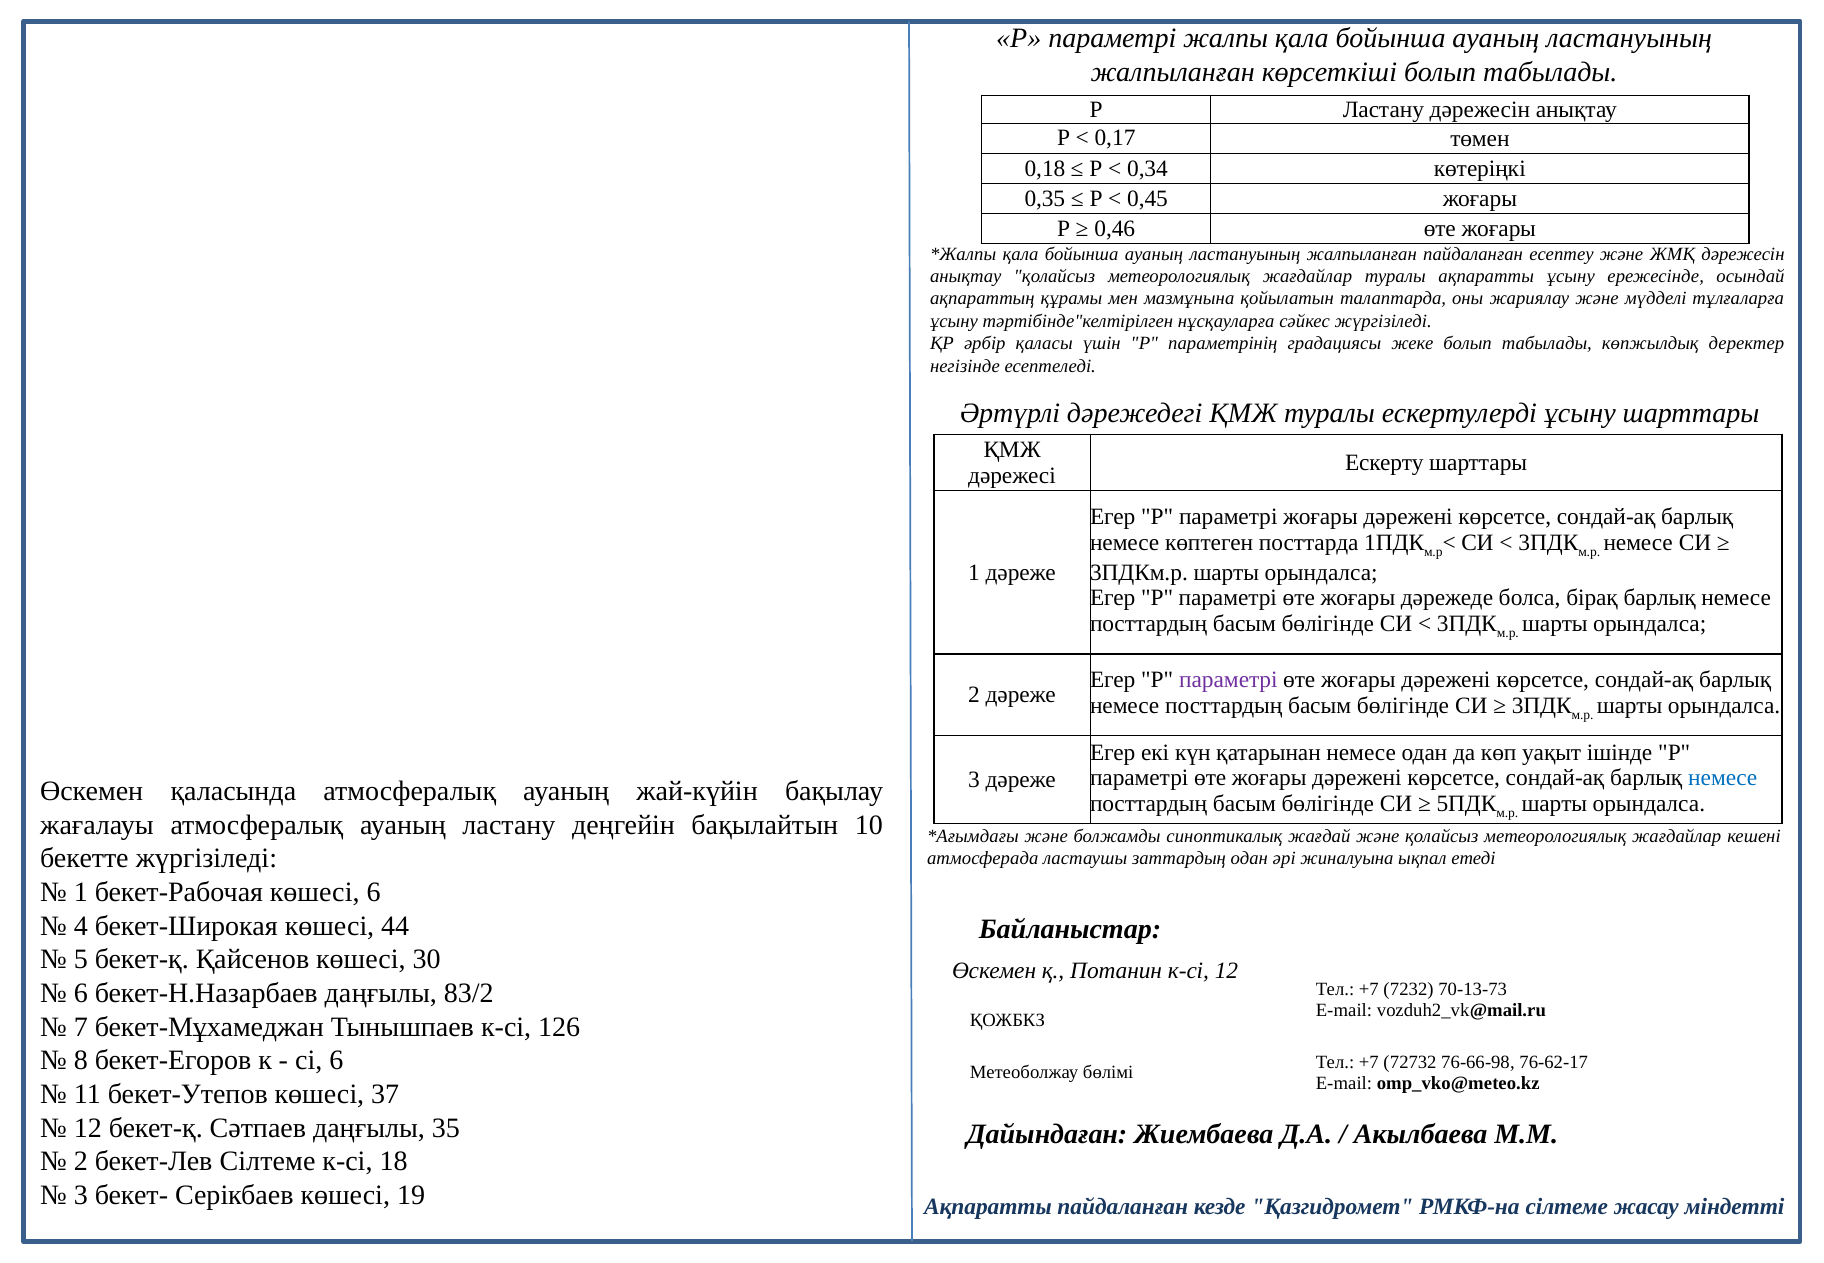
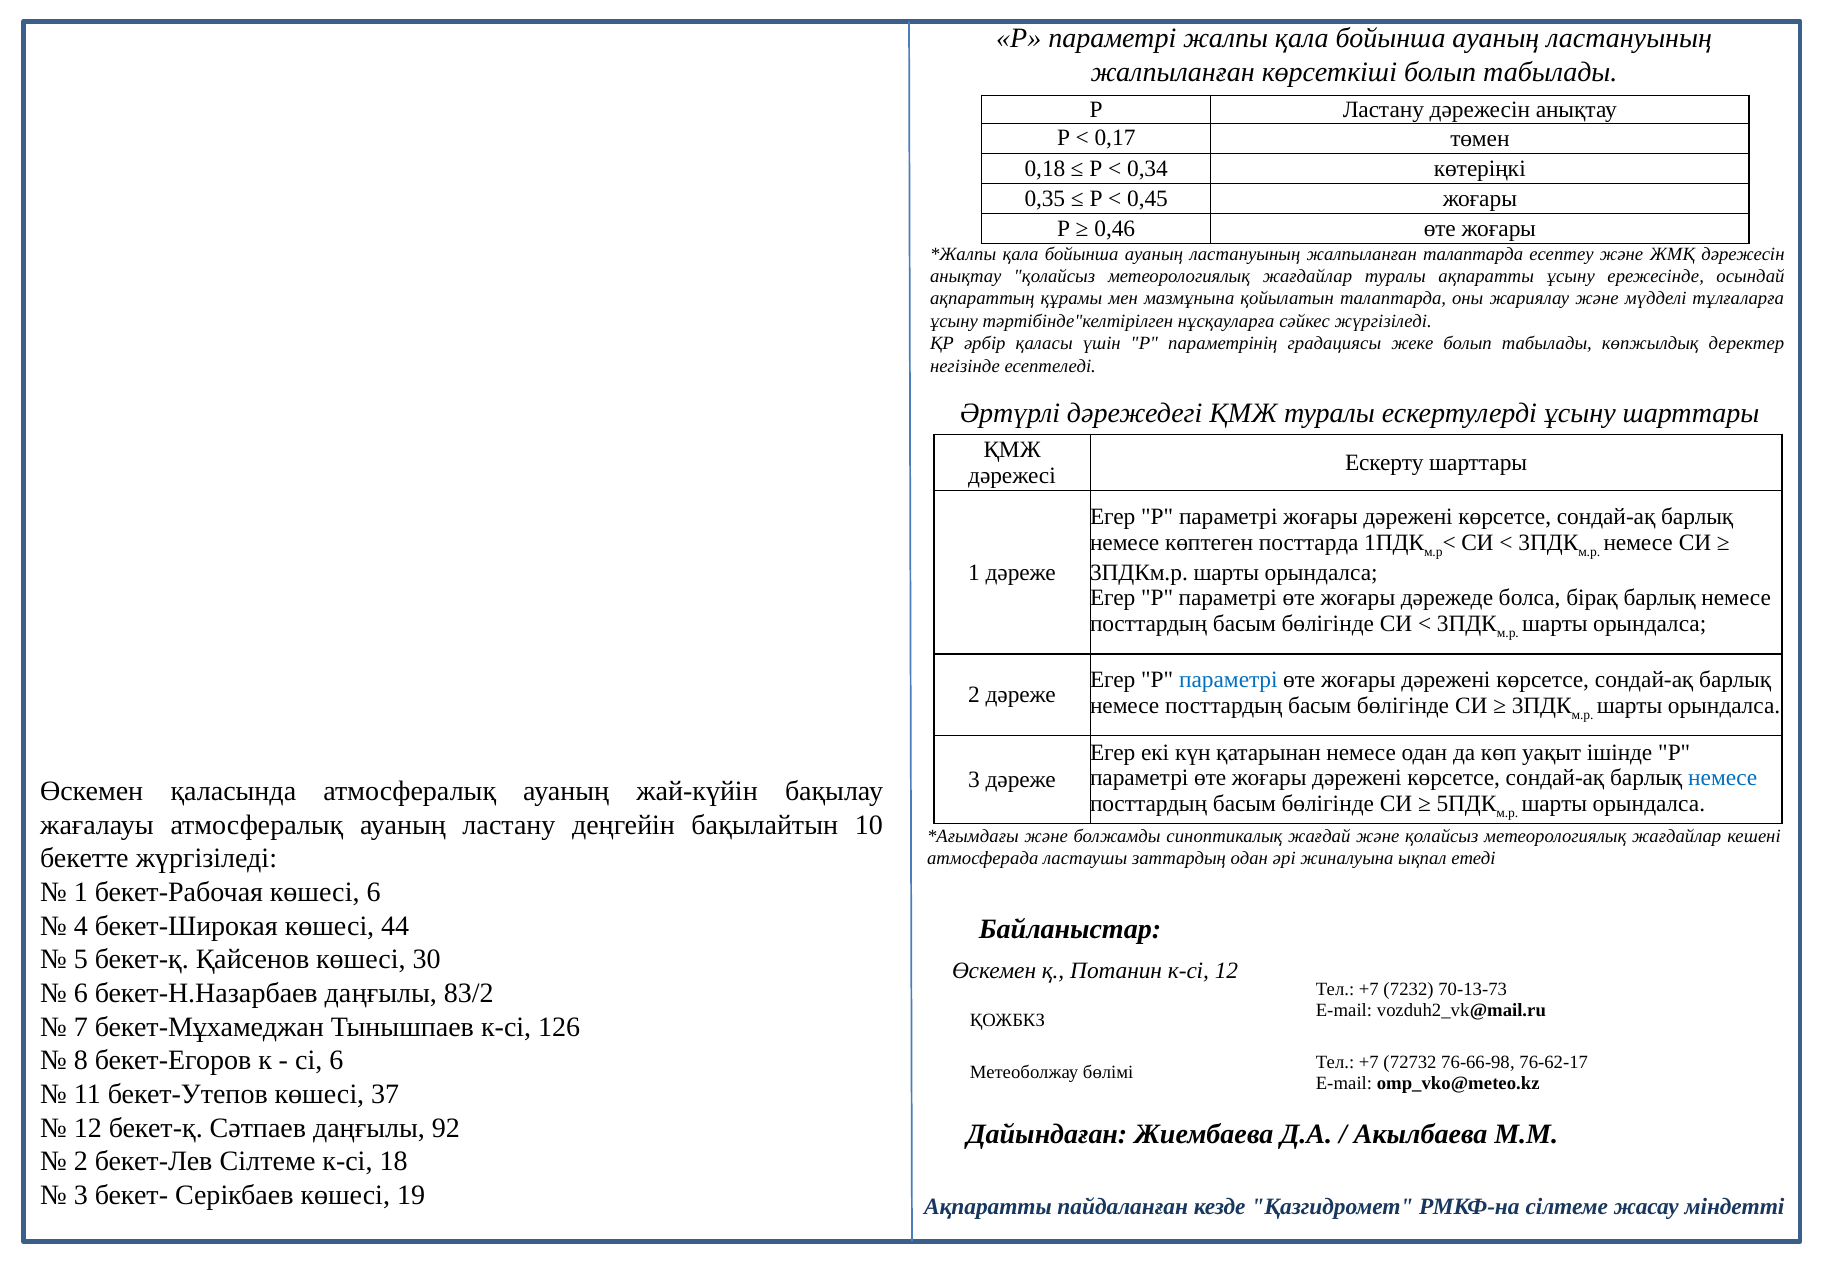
жалпыланған пайдаланған: пайдаланған -> талаптарда
параметрі at (1228, 680) colour: purple -> blue
35: 35 -> 92
